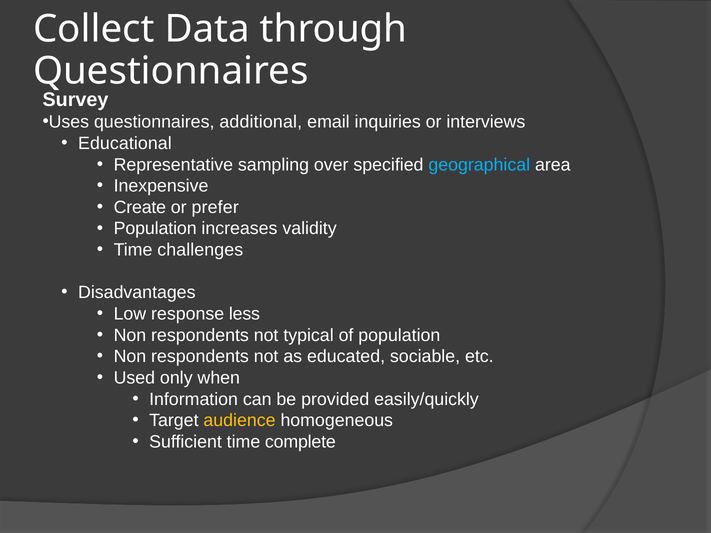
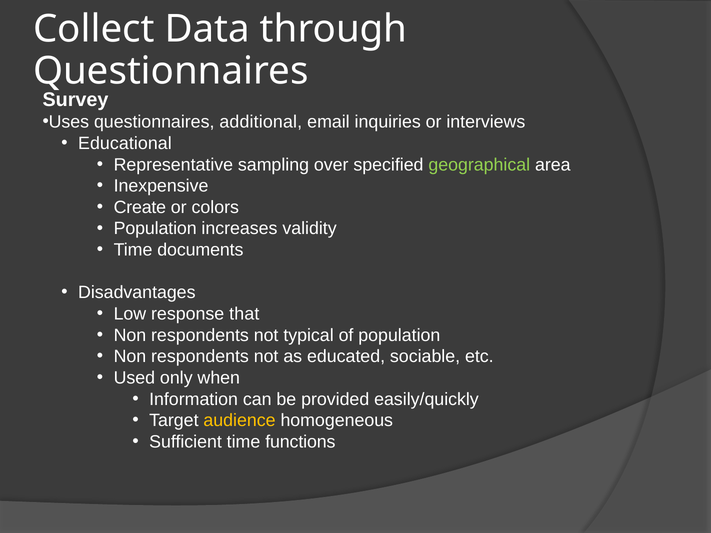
geographical colour: light blue -> light green
prefer: prefer -> colors
challenges: challenges -> documents
less: less -> that
complete: complete -> functions
